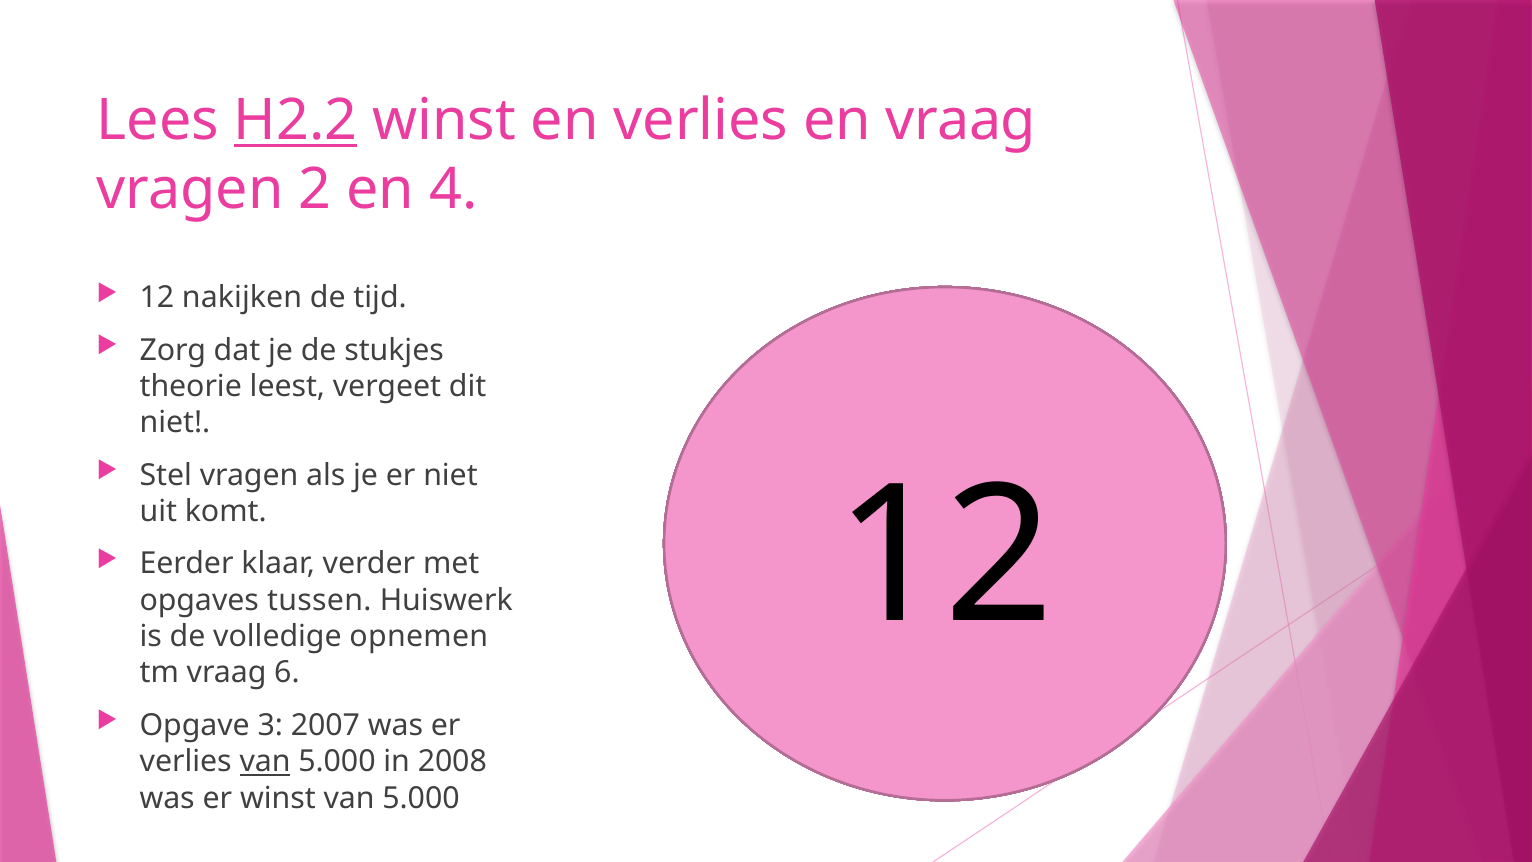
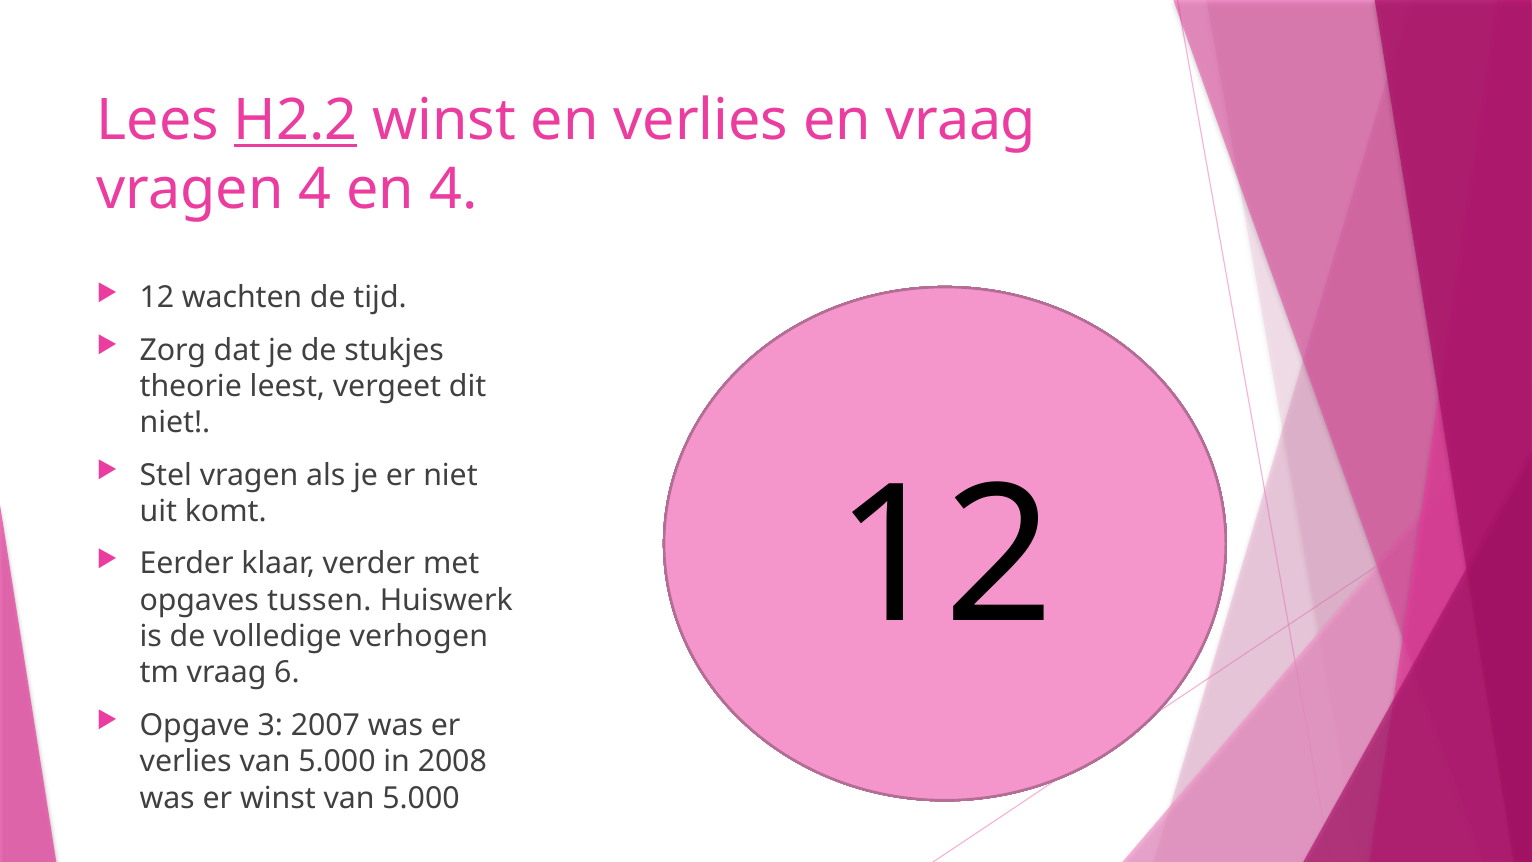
vragen 2: 2 -> 4
nakijken: nakijken -> wachten
opnemen: opnemen -> verhogen
van at (265, 761) underline: present -> none
